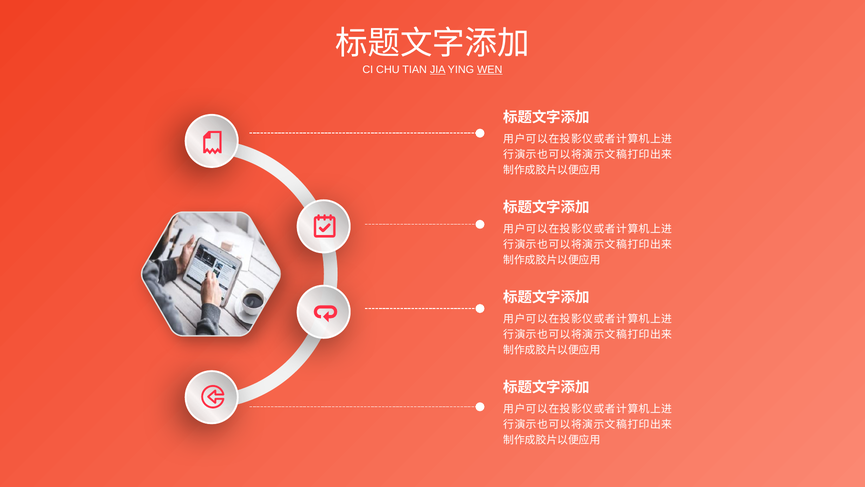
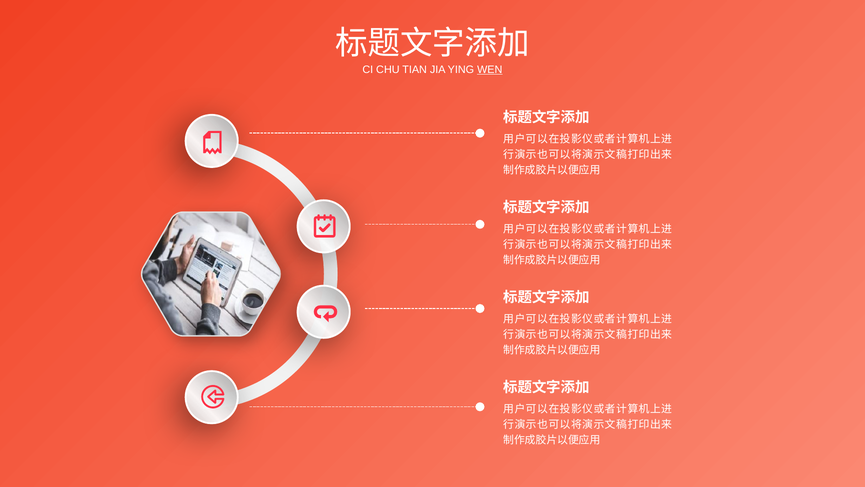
JIA underline: present -> none
